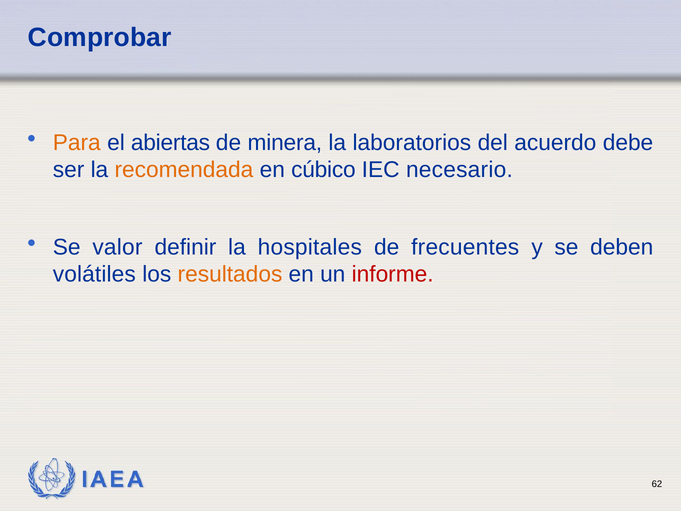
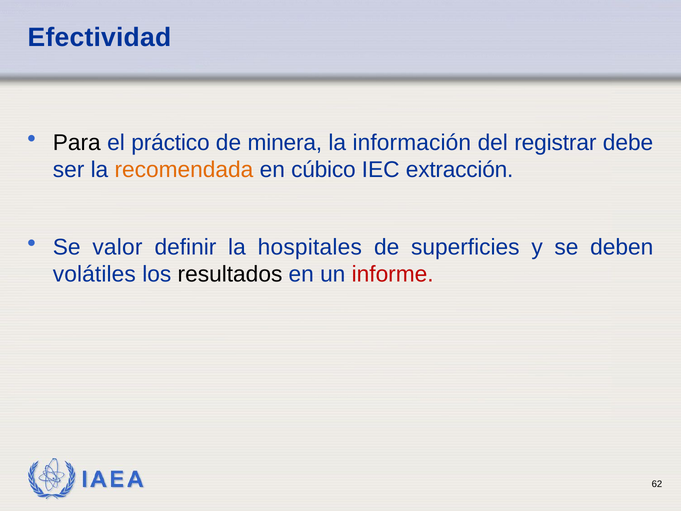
Comprobar: Comprobar -> Efectividad
Para colour: orange -> black
abiertas: abiertas -> práctico
laboratorios: laboratorios -> información
acuerdo: acuerdo -> registrar
necesario: necesario -> extracción
frecuentes: frecuentes -> superficies
resultados colour: orange -> black
